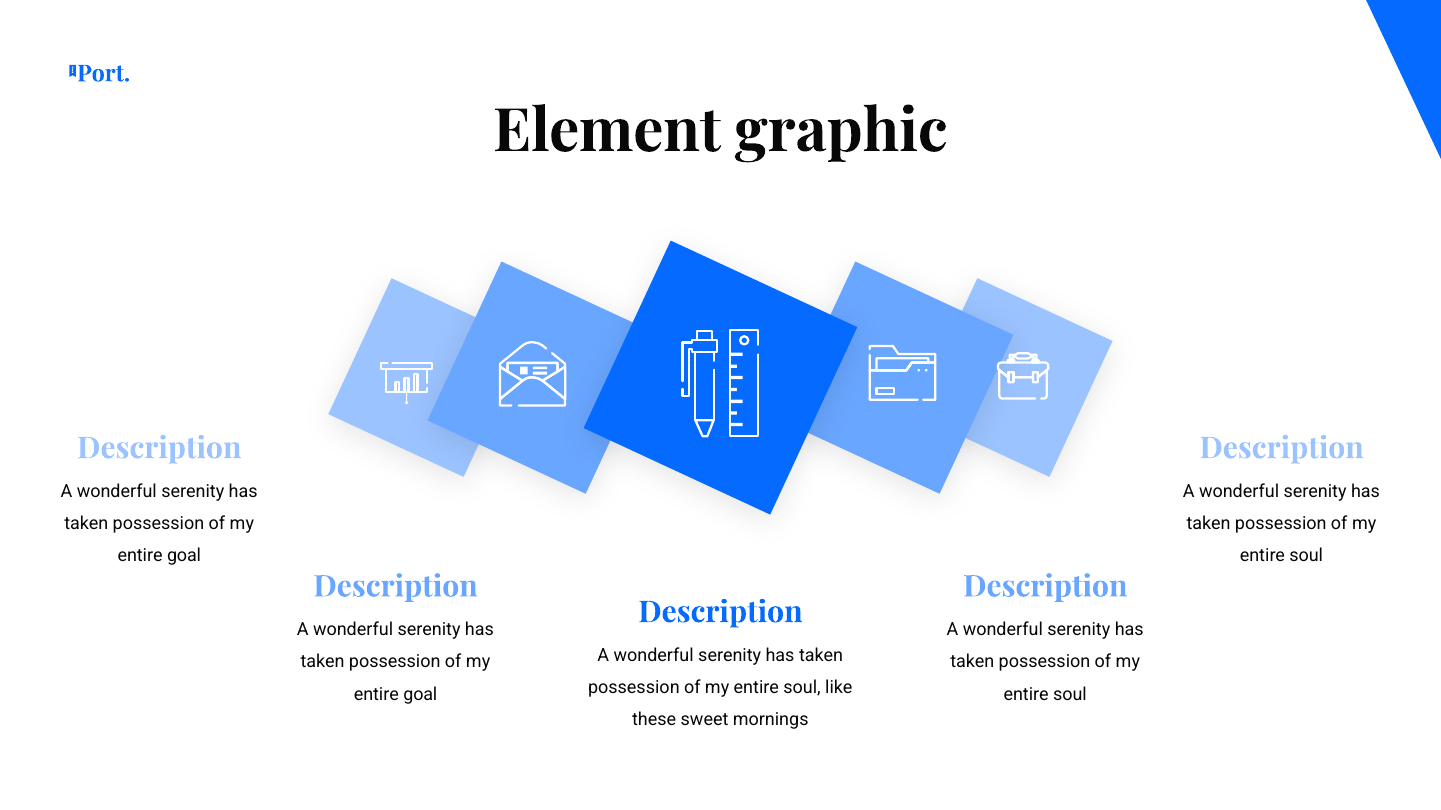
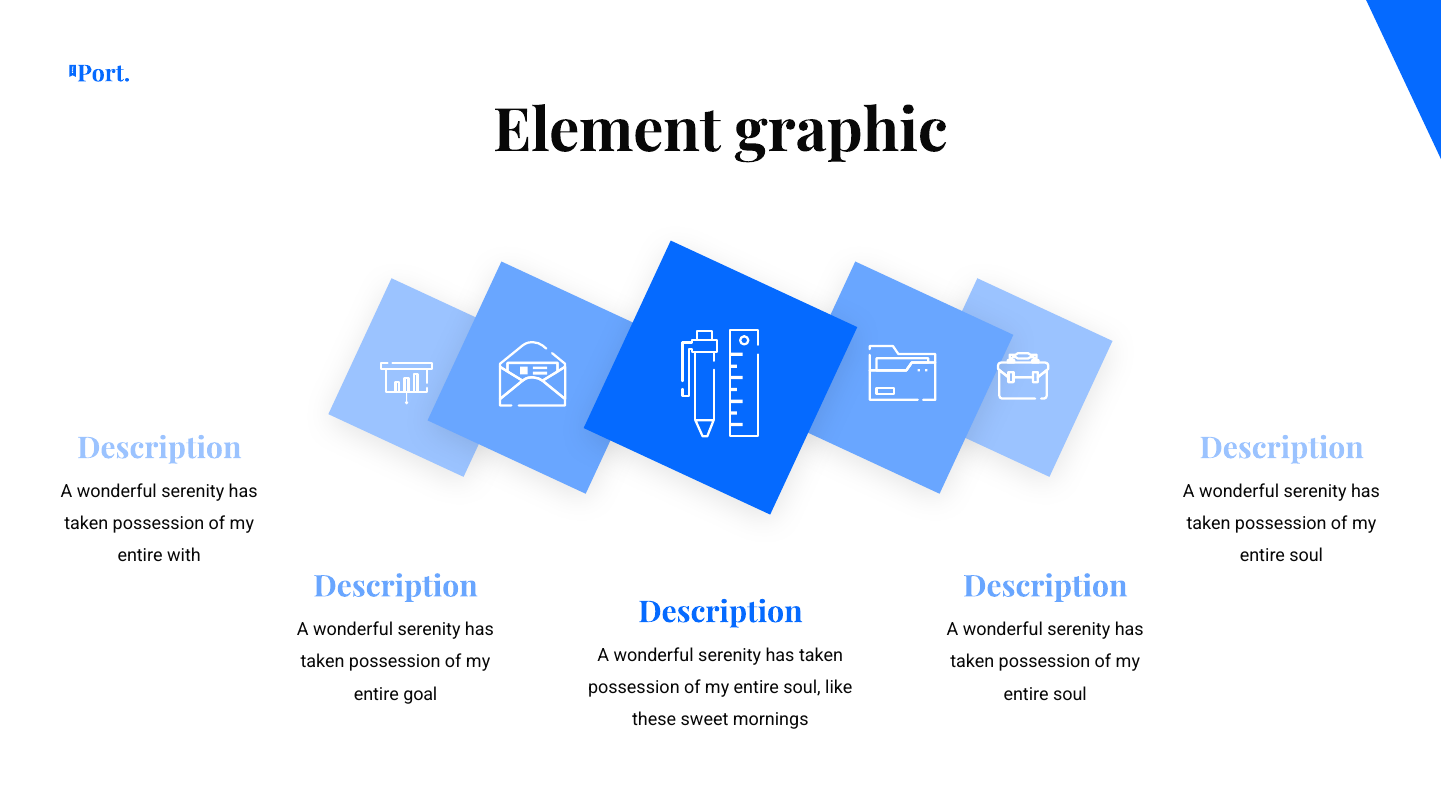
goal at (184, 556): goal -> with
